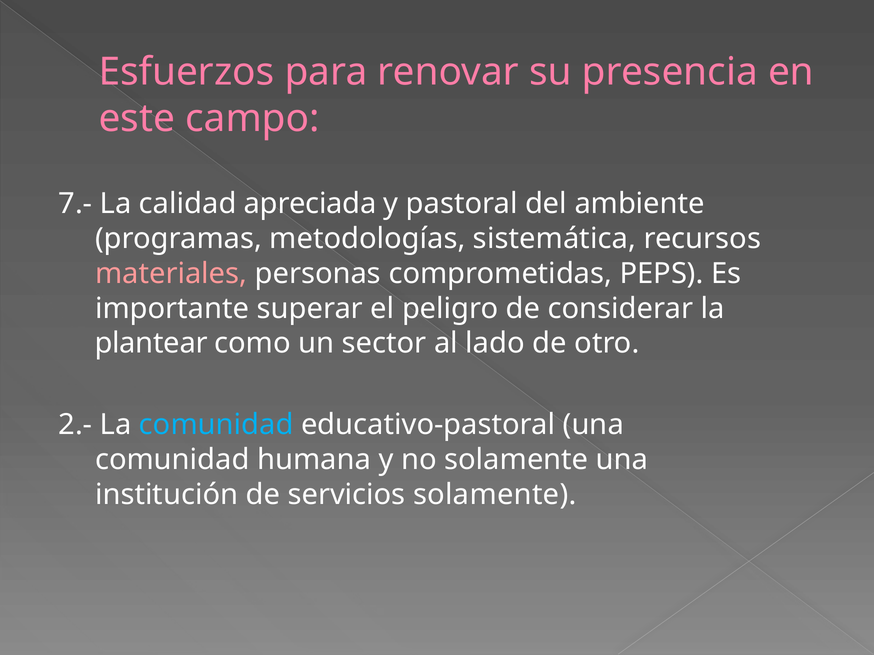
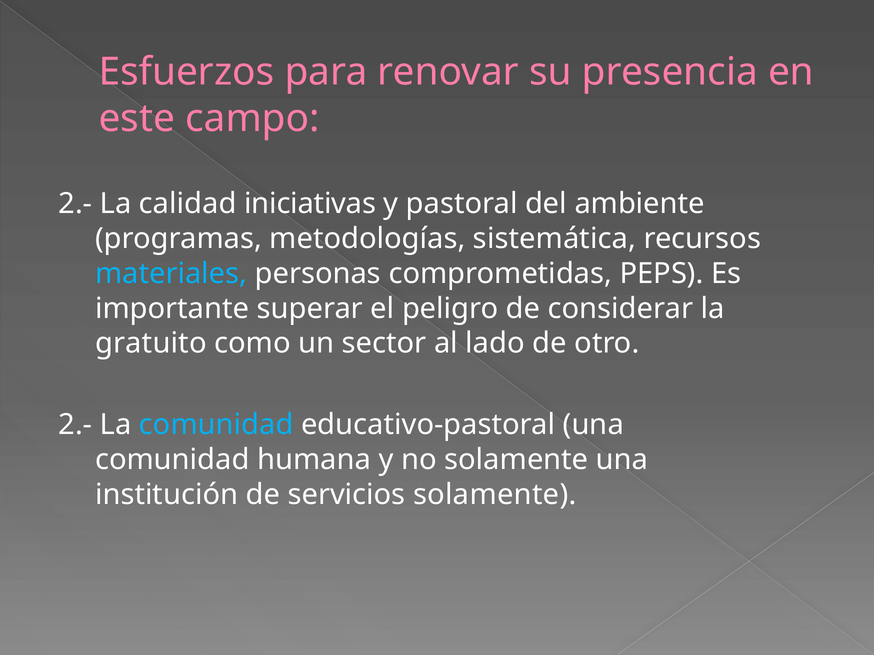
7.- at (75, 204): 7.- -> 2.-
apreciada: apreciada -> iniciativas
materiales colour: pink -> light blue
plantear: plantear -> gratuito
